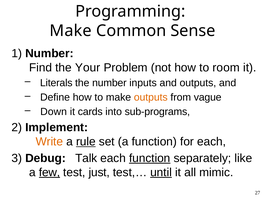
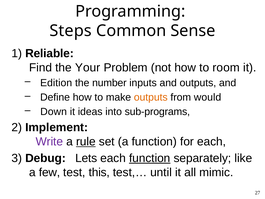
Make at (71, 31): Make -> Steps
1 Number: Number -> Reliable
Literals: Literals -> Edition
vague: vague -> would
cards: cards -> ideas
Write colour: orange -> purple
Talk: Talk -> Lets
few underline: present -> none
just: just -> this
until underline: present -> none
